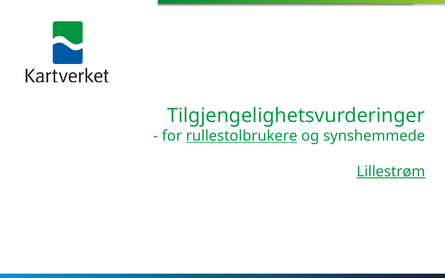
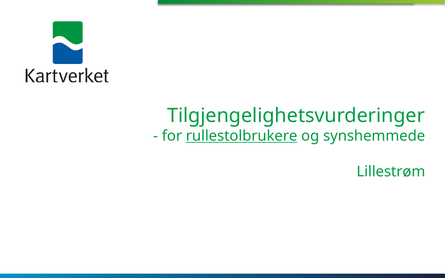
Lillestrøm underline: present -> none
